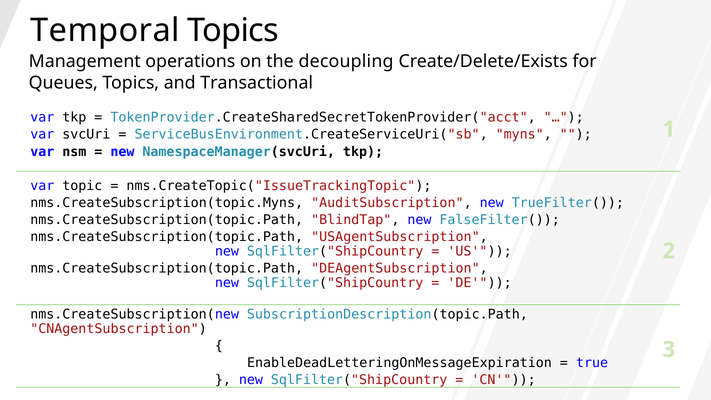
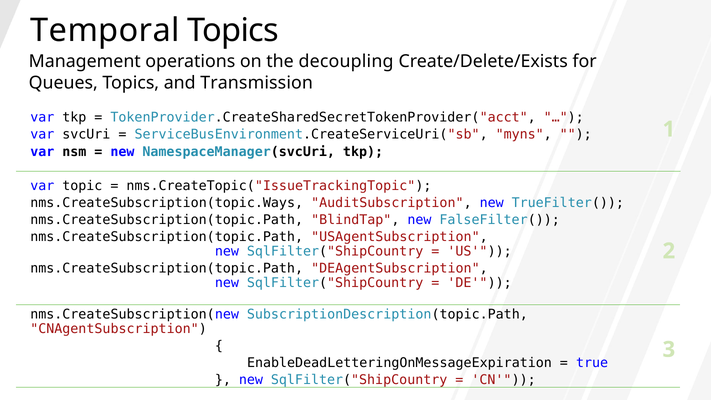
Transactional: Transactional -> Transmission
nms.CreateSubscription(topic.Myns: nms.CreateSubscription(topic.Myns -> nms.CreateSubscription(topic.Ways
